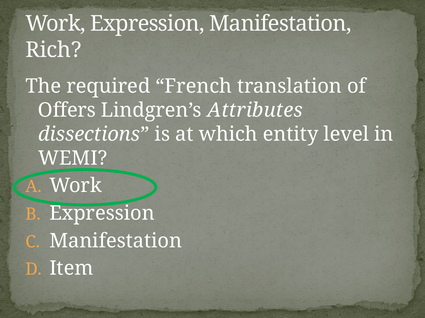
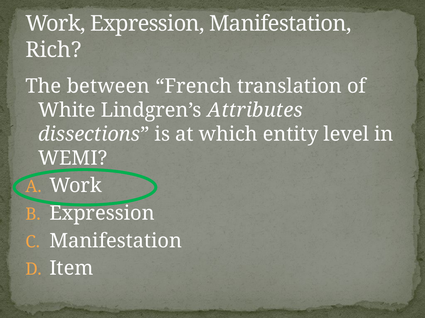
required: required -> between
Offers: Offers -> White
